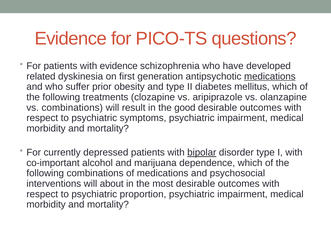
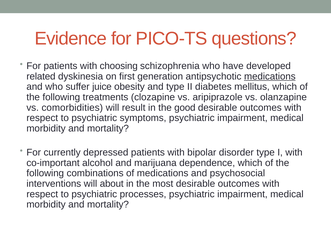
with evidence: evidence -> choosing
prior: prior -> juice
vs combinations: combinations -> comorbidities
bipolar underline: present -> none
proportion: proportion -> processes
